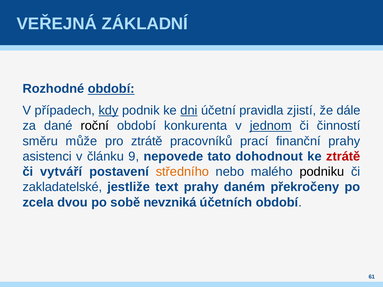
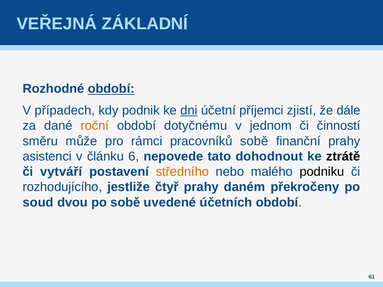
kdy underline: present -> none
pravidla: pravidla -> příjemci
roční colour: black -> orange
konkurenta: konkurenta -> dotyčnému
jednom underline: present -> none
pro ztrátě: ztrátě -> rámci
pracovníků prací: prací -> sobě
9: 9 -> 6
ztrátě at (343, 157) colour: red -> black
zakladatelské: zakladatelské -> rozhodujícího
text: text -> čtyř
zcela: zcela -> soud
nevzniká: nevzniká -> uvedené
